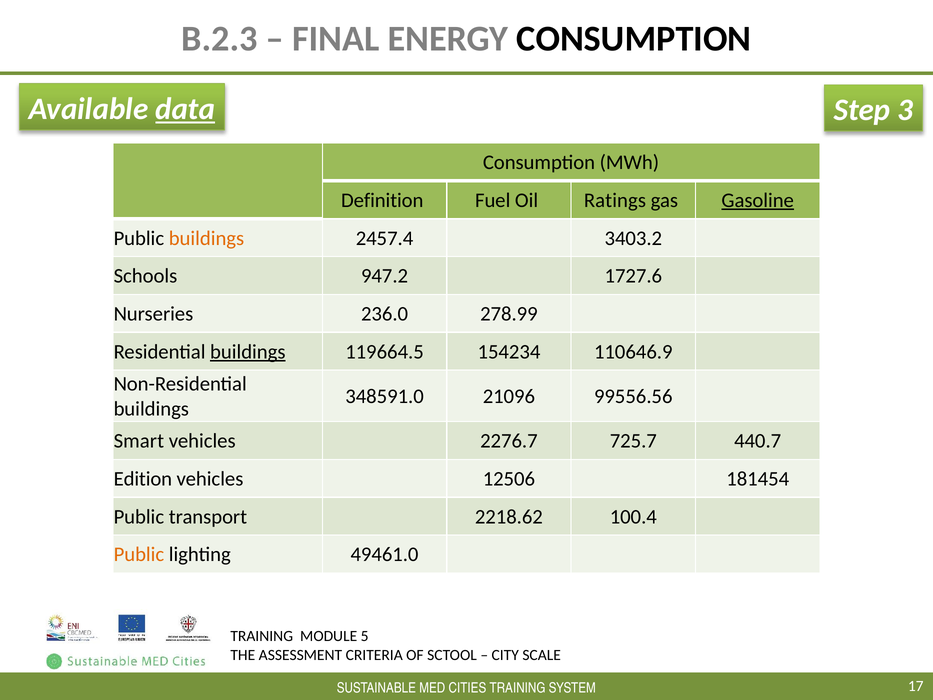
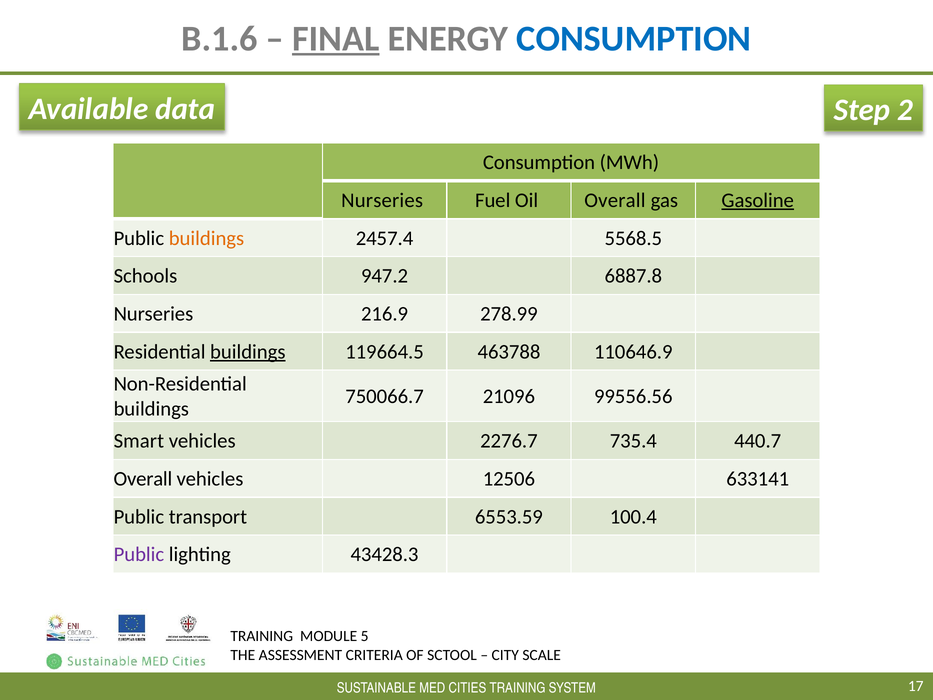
B.2.3: B.2.3 -> B.1.6
FINAL underline: none -> present
CONSUMPTION at (634, 39) colour: black -> blue
data underline: present -> none
3: 3 -> 2
Definition at (382, 200): Definition -> Nurseries
Oil Ratings: Ratings -> Overall
3403.2: 3403.2 -> 5568.5
1727.6: 1727.6 -> 6887.8
236.0: 236.0 -> 216.9
154234: 154234 -> 463788
348591.0: 348591.0 -> 750066.7
725.7: 725.7 -> 735.4
Edition at (143, 479): Edition -> Overall
181454: 181454 -> 633141
2218.62: 2218.62 -> 6553.59
Public at (139, 554) colour: orange -> purple
49461.0: 49461.0 -> 43428.3
